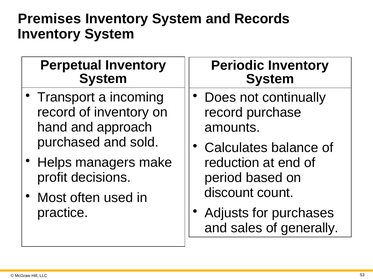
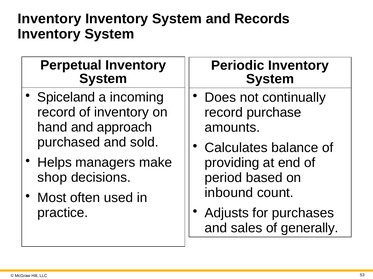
Premises at (49, 19): Premises -> Inventory
Transport: Transport -> Spiceland
reduction: reduction -> providing
profit: profit -> shop
discount: discount -> inbound
